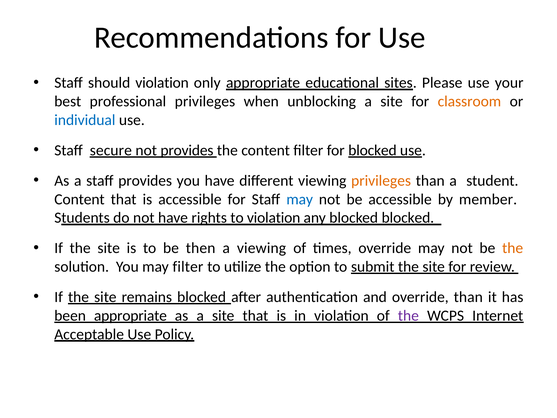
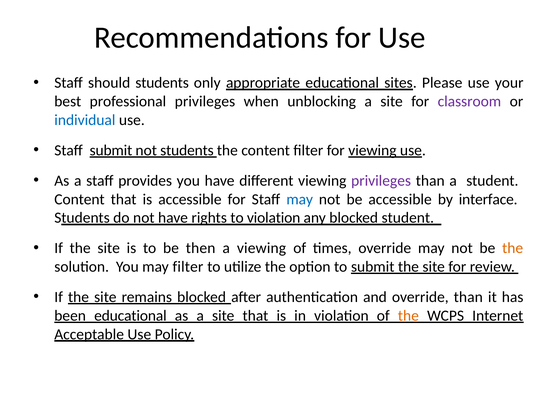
should violation: violation -> students
classroom colour: orange -> purple
Staff secure: secure -> submit
not provides: provides -> students
for blocked: blocked -> viewing
privileges at (381, 181) colour: orange -> purple
member: member -> interface
blocked blocked: blocked -> student
been appropriate: appropriate -> educational
the at (408, 315) colour: purple -> orange
